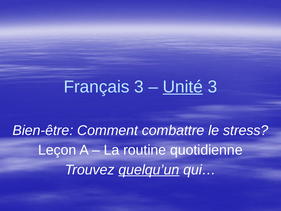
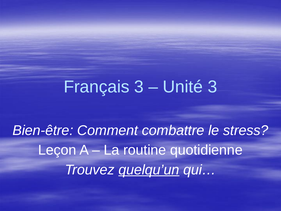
Unité underline: present -> none
